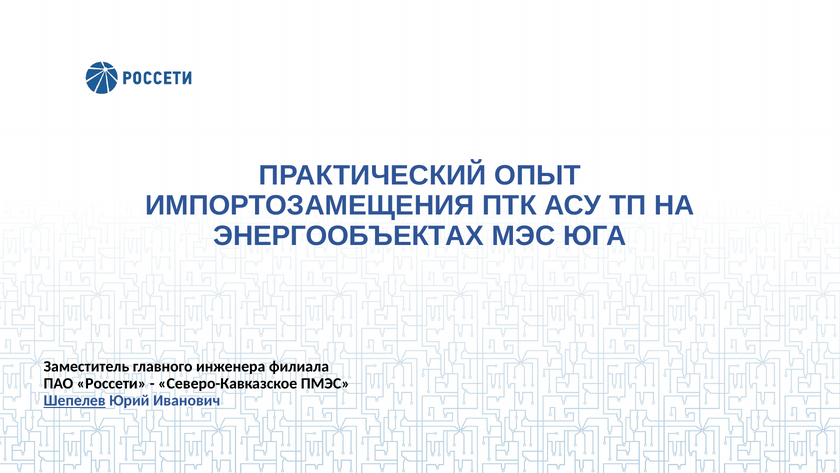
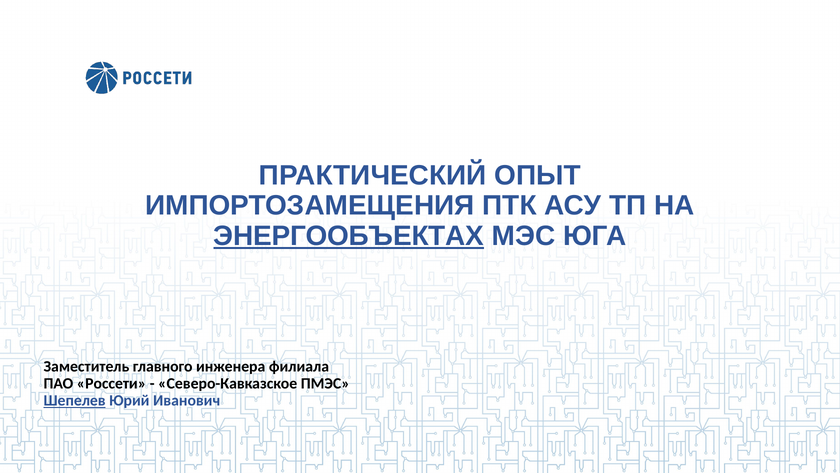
ЭНЕРГООБЪЕКТАХ underline: none -> present
